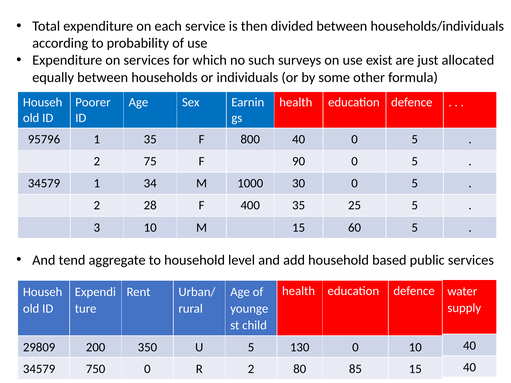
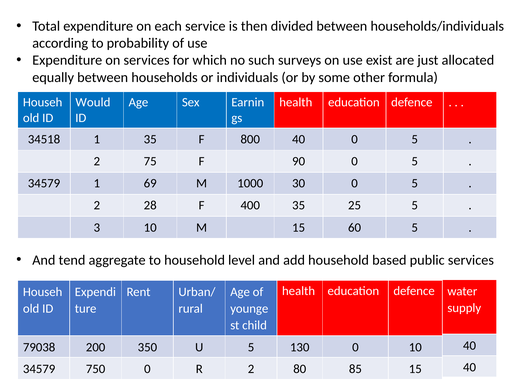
Poorer: Poorer -> Would
95796: 95796 -> 34518
34: 34 -> 69
29809: 29809 -> 79038
